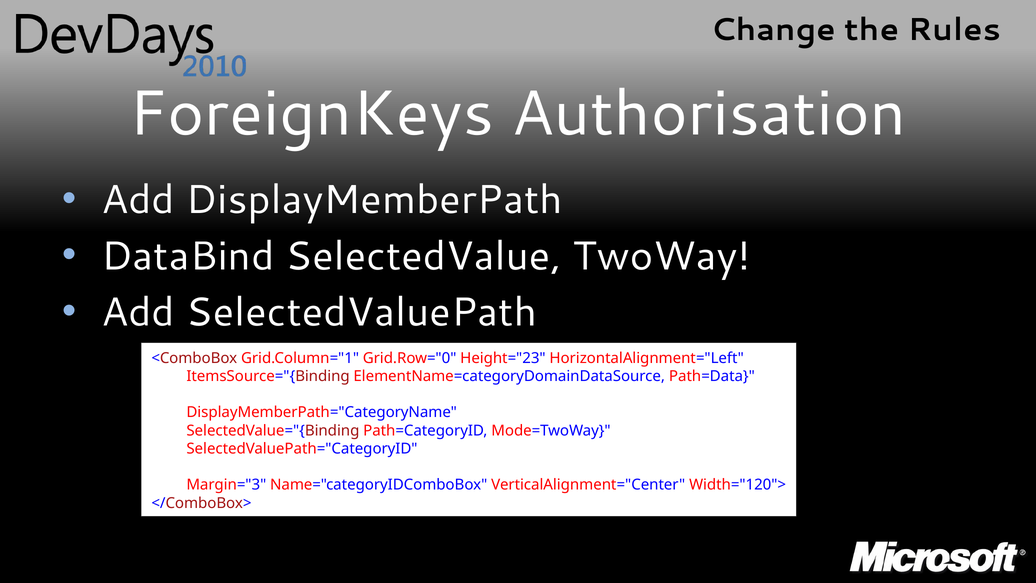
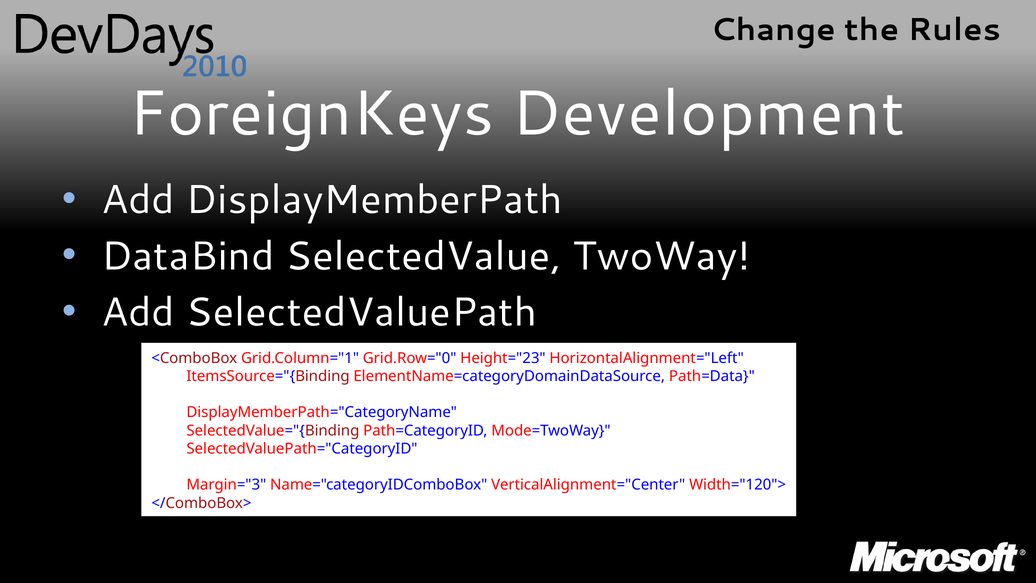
Authorisation: Authorisation -> Development
